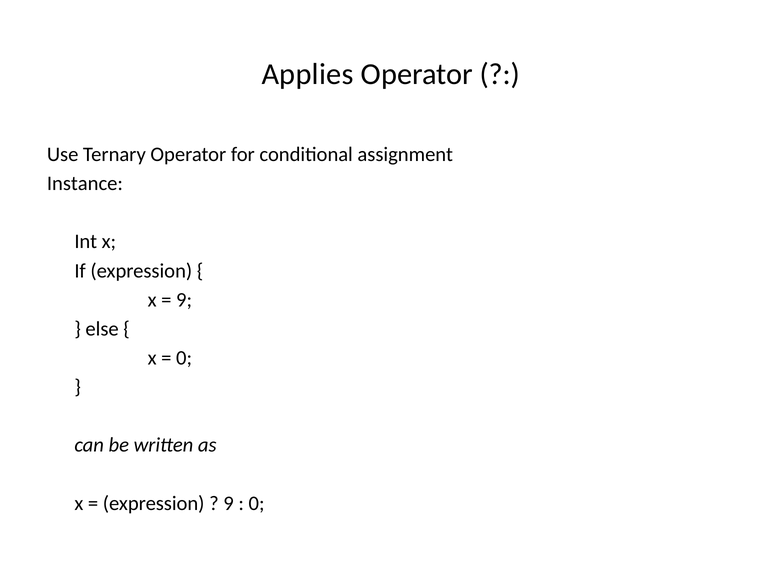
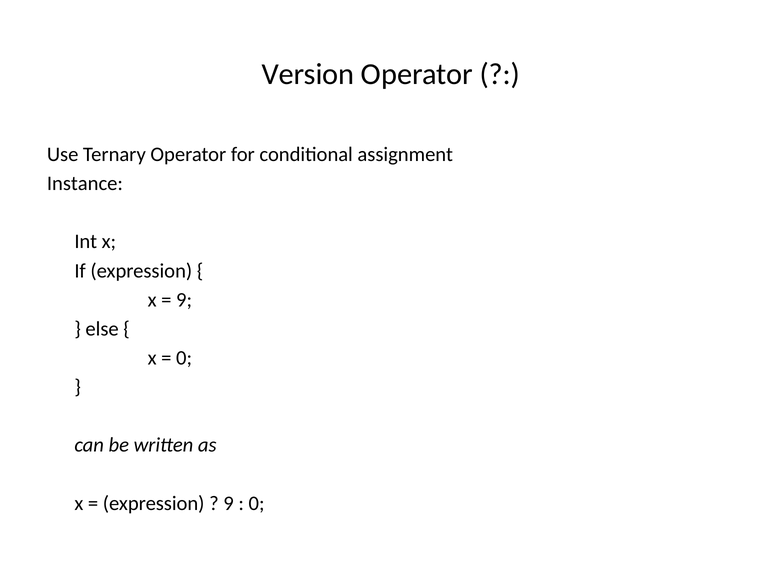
Applies: Applies -> Version
